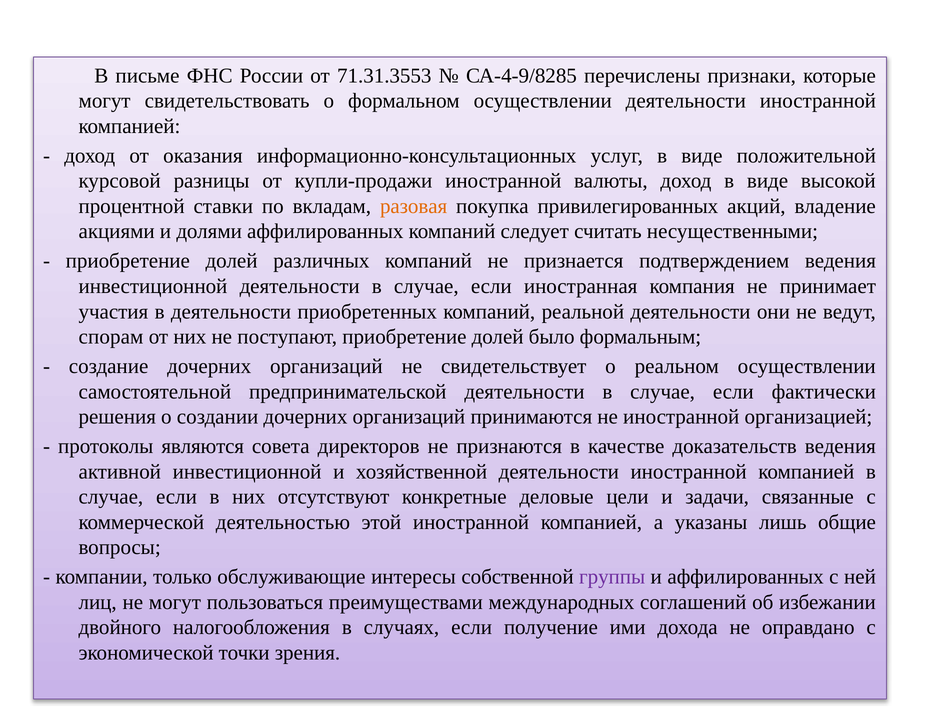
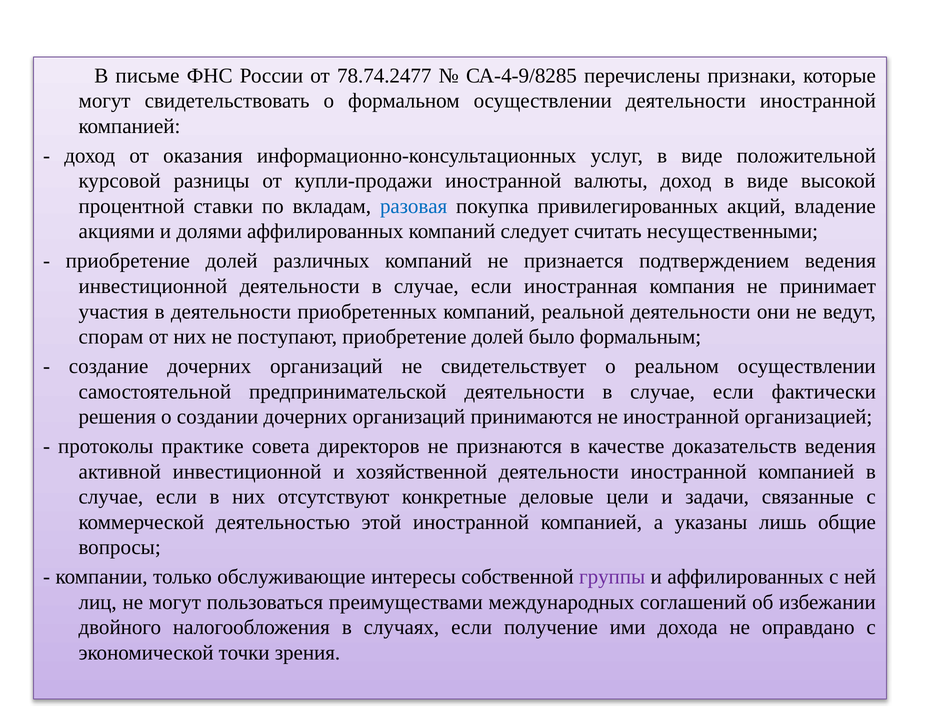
71.31.3553: 71.31.3553 -> 78.74.2477
разовая colour: orange -> blue
являются: являются -> практике
